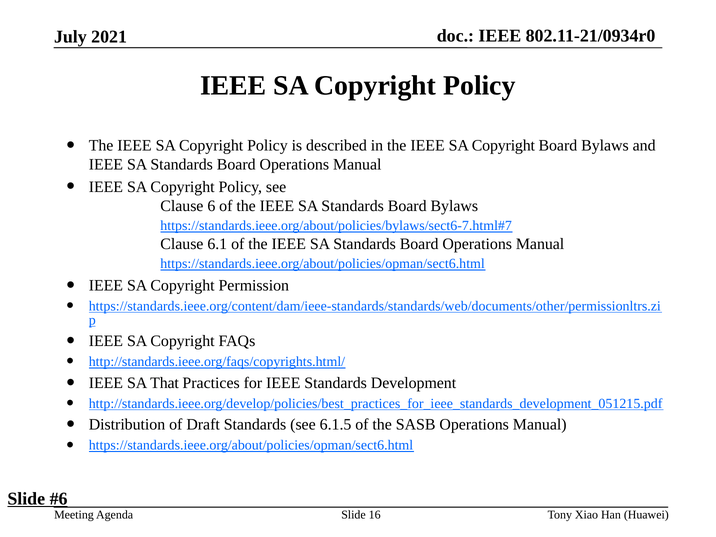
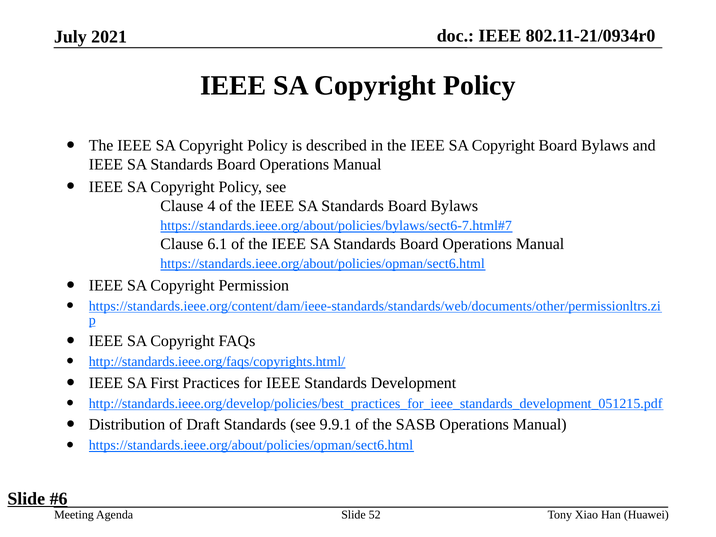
6: 6 -> 4
That: That -> First
6.1.5: 6.1.5 -> 9.9.1
16: 16 -> 52
